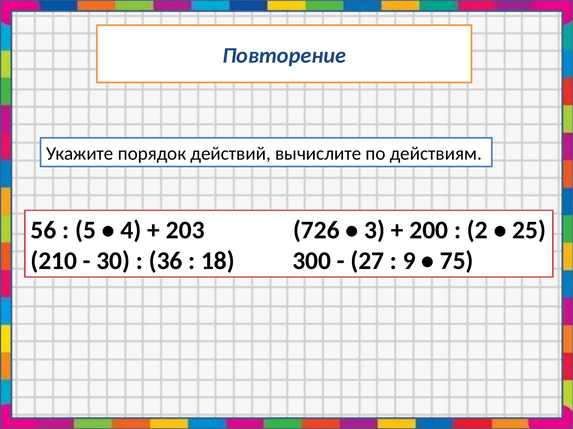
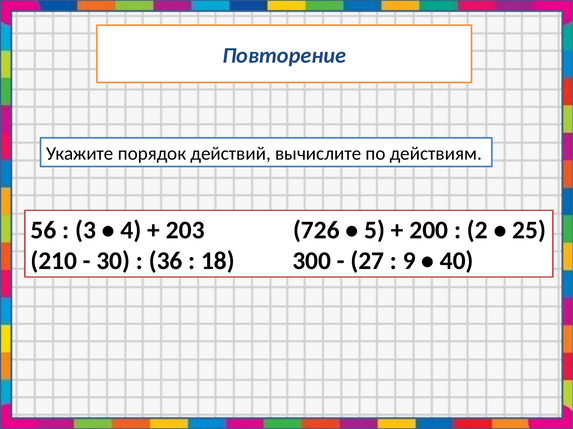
5: 5 -> 3
3: 3 -> 5
75: 75 -> 40
